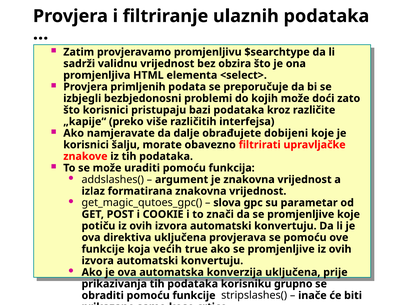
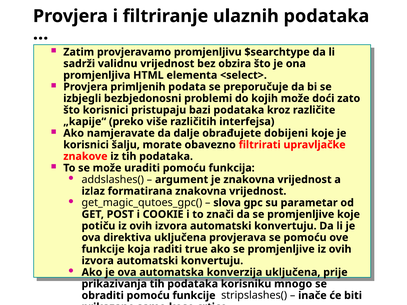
većih: većih -> raditi
grupno: grupno -> mnogo
